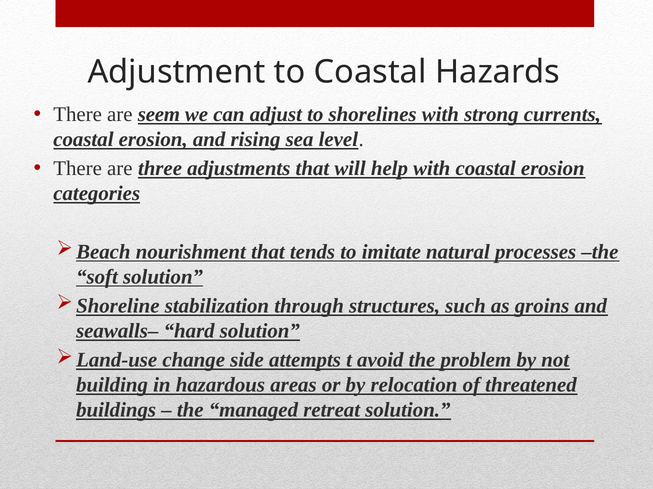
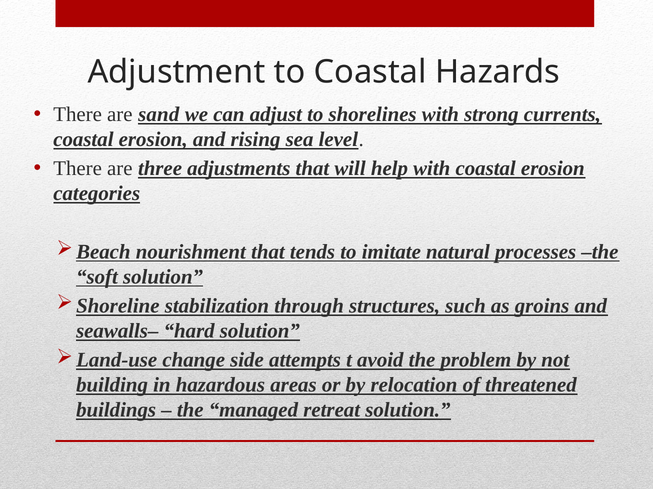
seem: seem -> sand
